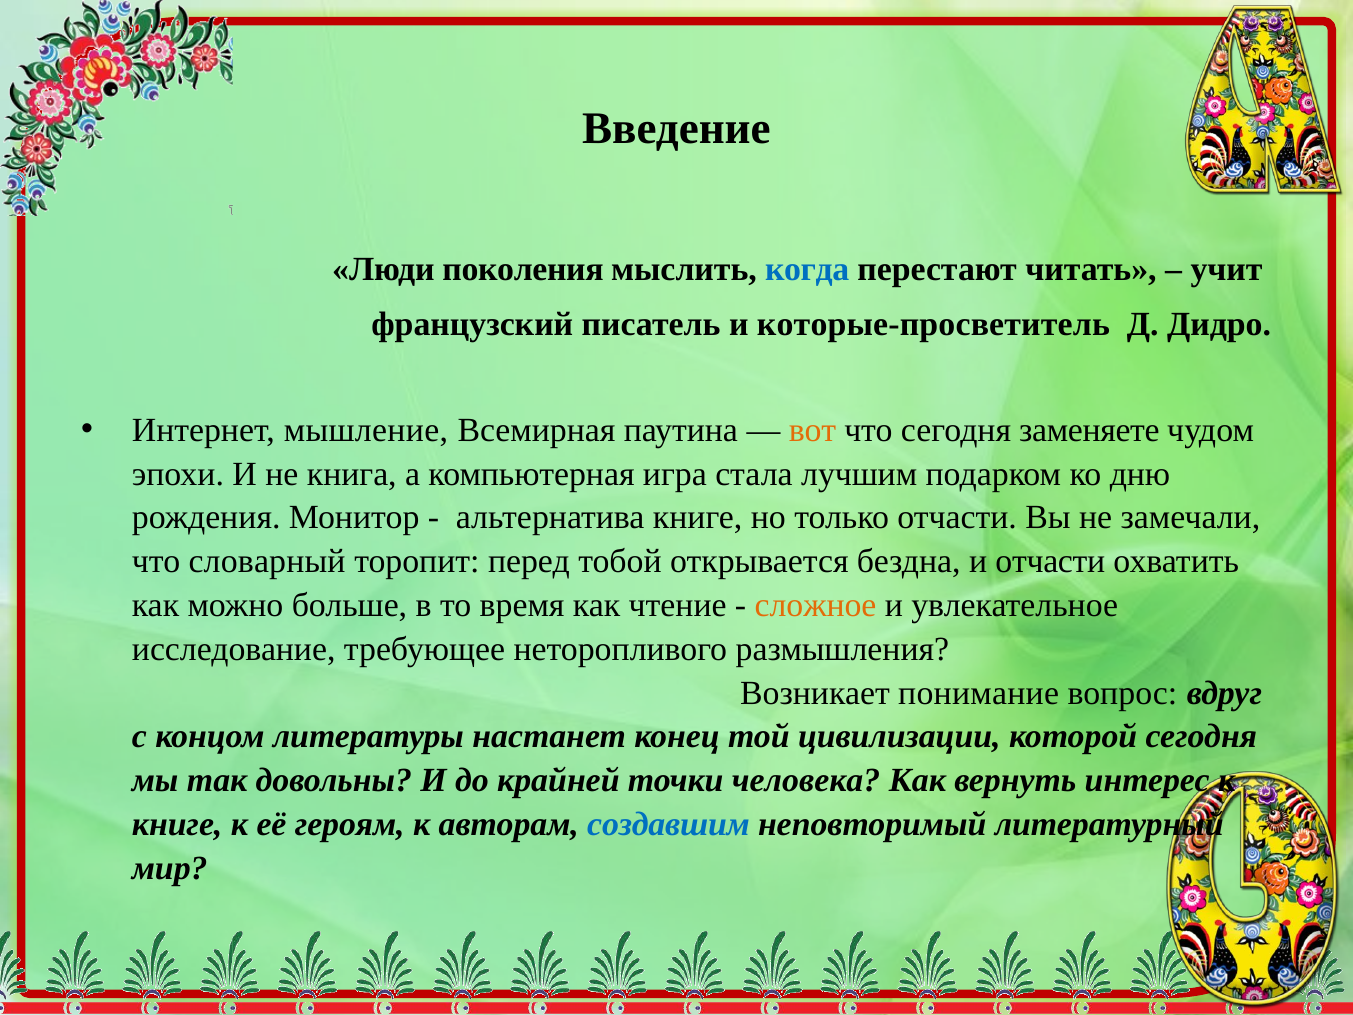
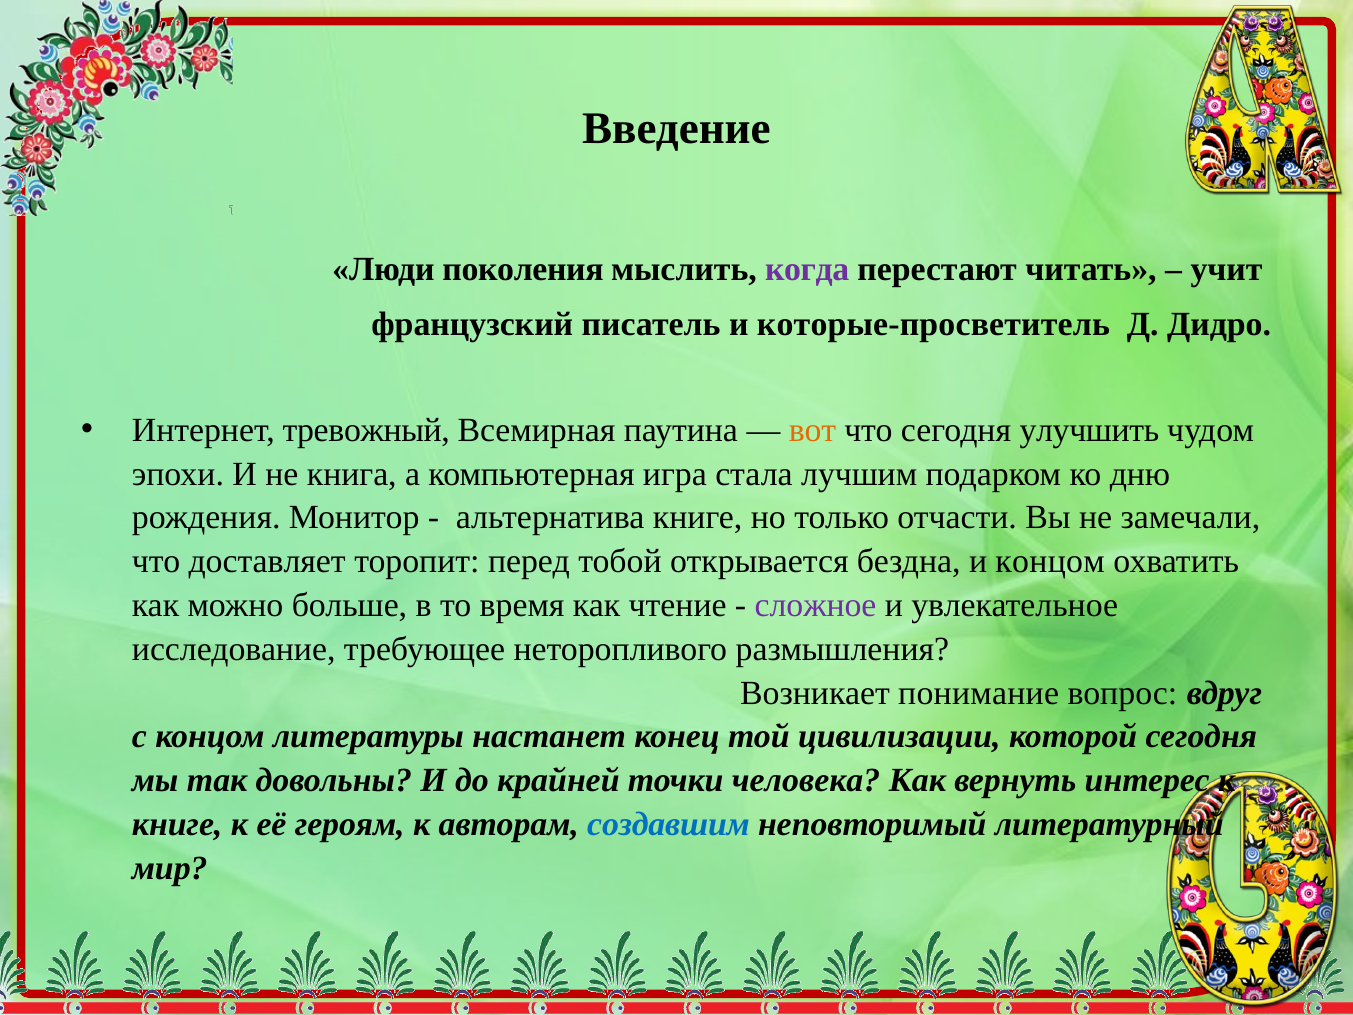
когда colour: blue -> purple
мышление: мышление -> тревожный
заменяете: заменяете -> улучшить
словарный: словарный -> доставляет
и отчасти: отчасти -> концом
сложное colour: orange -> purple
